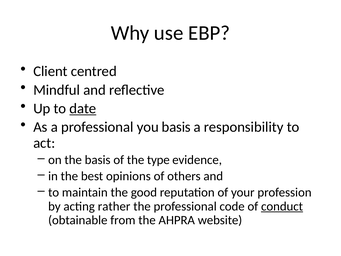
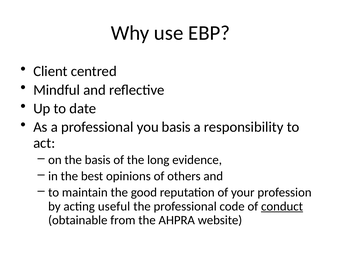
date underline: present -> none
type: type -> long
rather: rather -> useful
